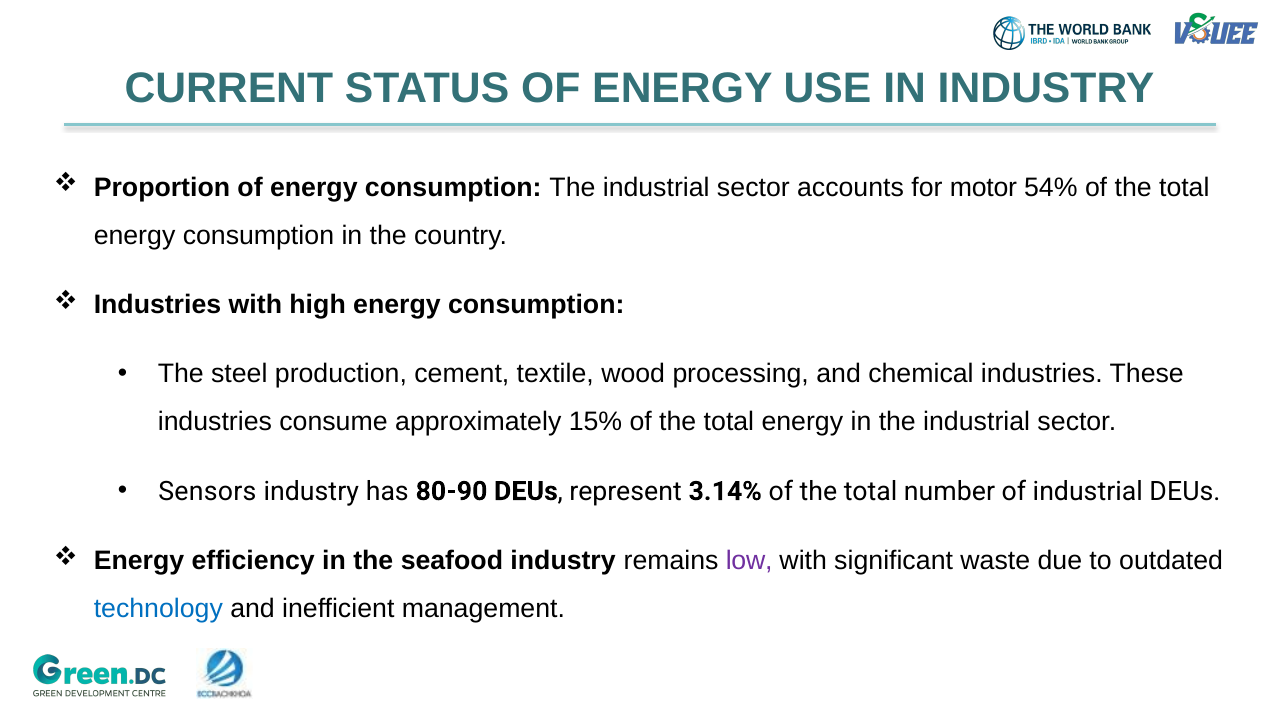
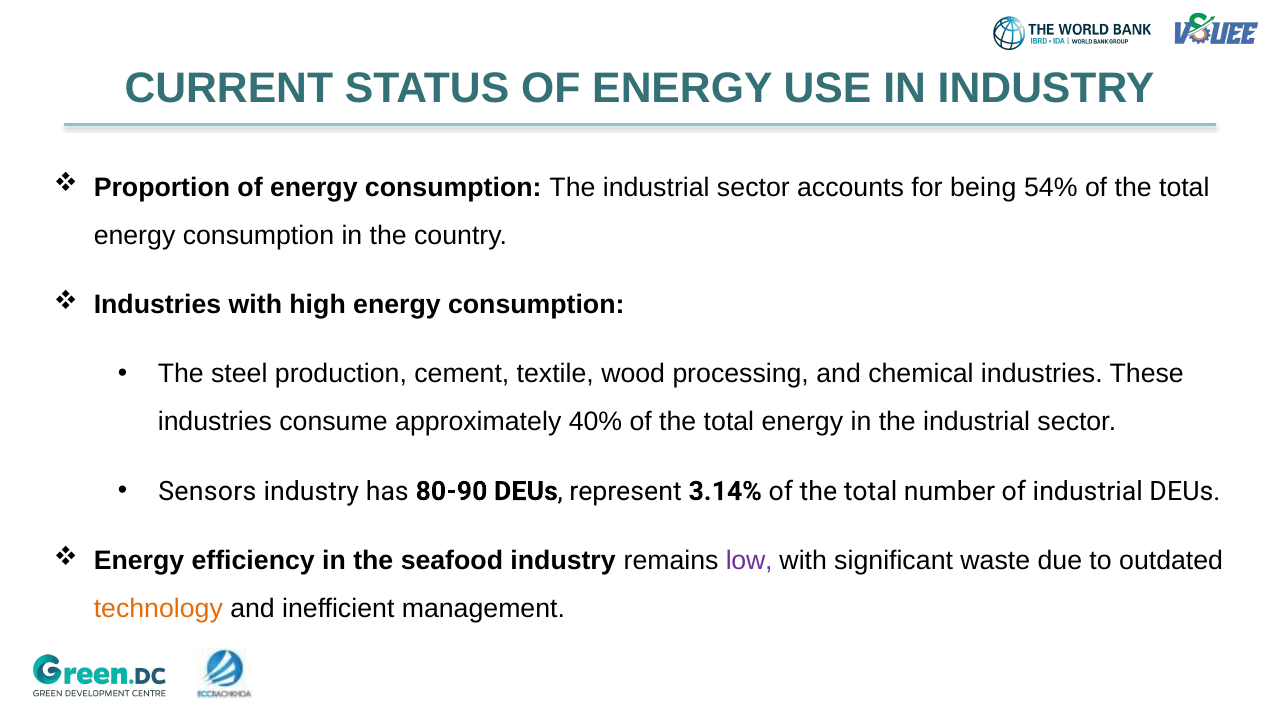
motor: motor -> being
15%: 15% -> 40%
technology colour: blue -> orange
